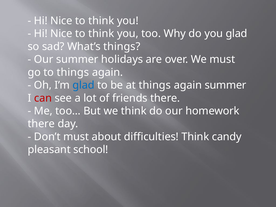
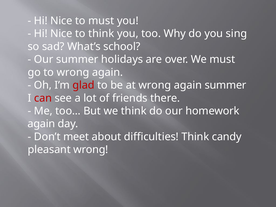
think at (101, 21): think -> must
you glad: glad -> sing
What’s things: things -> school
to things: things -> wrong
glad at (84, 85) colour: blue -> red
at things: things -> wrong
there at (41, 124): there -> again
Don’t must: must -> meet
pleasant school: school -> wrong
